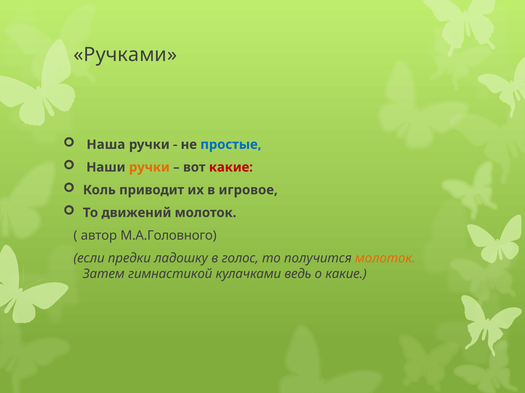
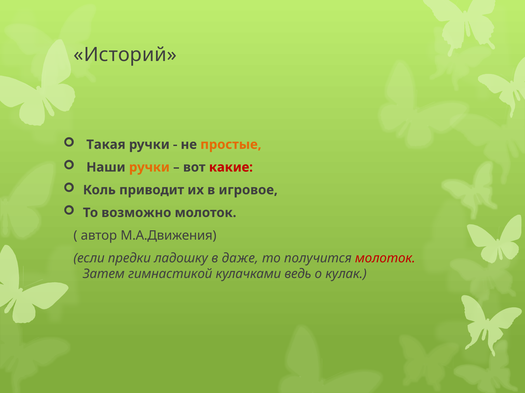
Ручками: Ручками -> Историй
Наша: Наша -> Такая
простые colour: blue -> orange
движений: движений -> возможно
М.А.Головного: М.А.Головного -> М.А.Движения
голос: голос -> даже
молоток at (385, 259) colour: orange -> red
о какие: какие -> кулак
